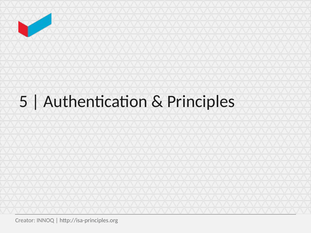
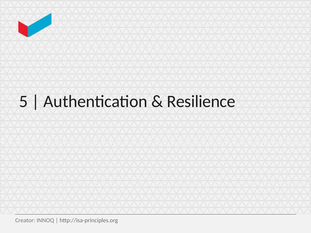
Principles: Principles -> Resilience
